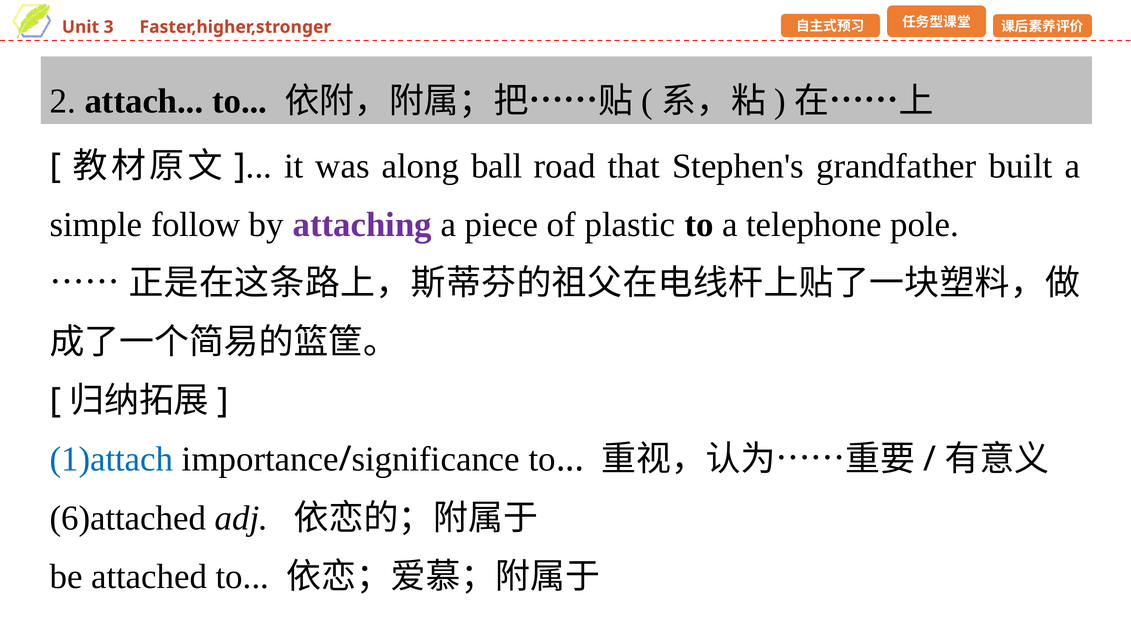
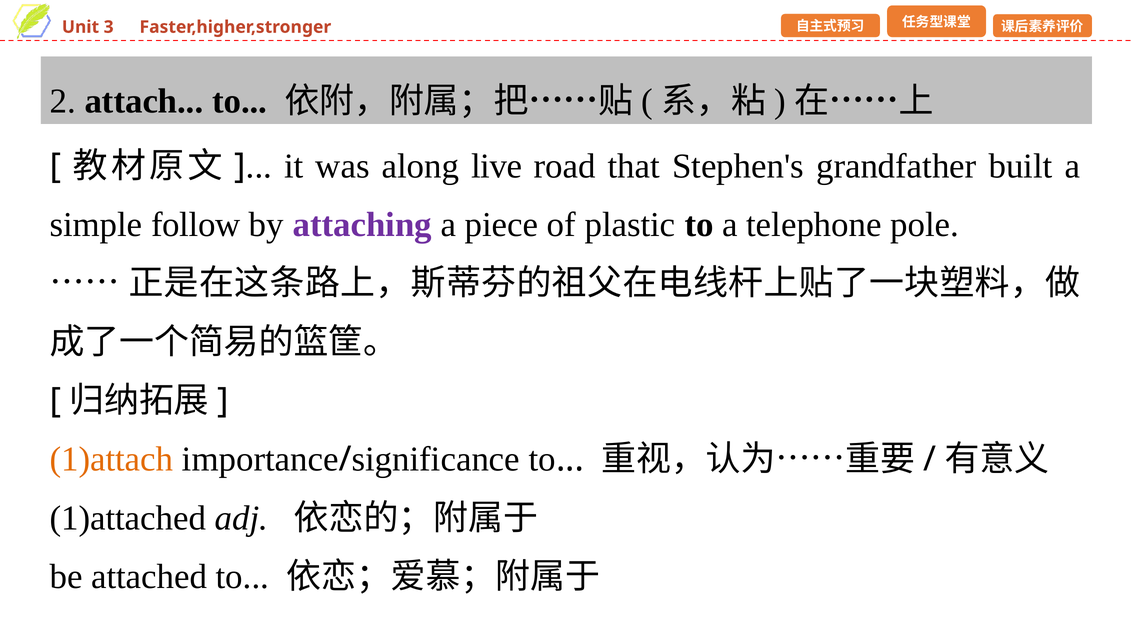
ball: ball -> live
1)attach colour: blue -> orange
6)attached: 6)attached -> 1)attached
